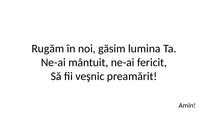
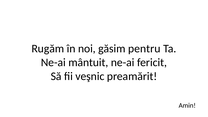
lumina: lumina -> pentru
